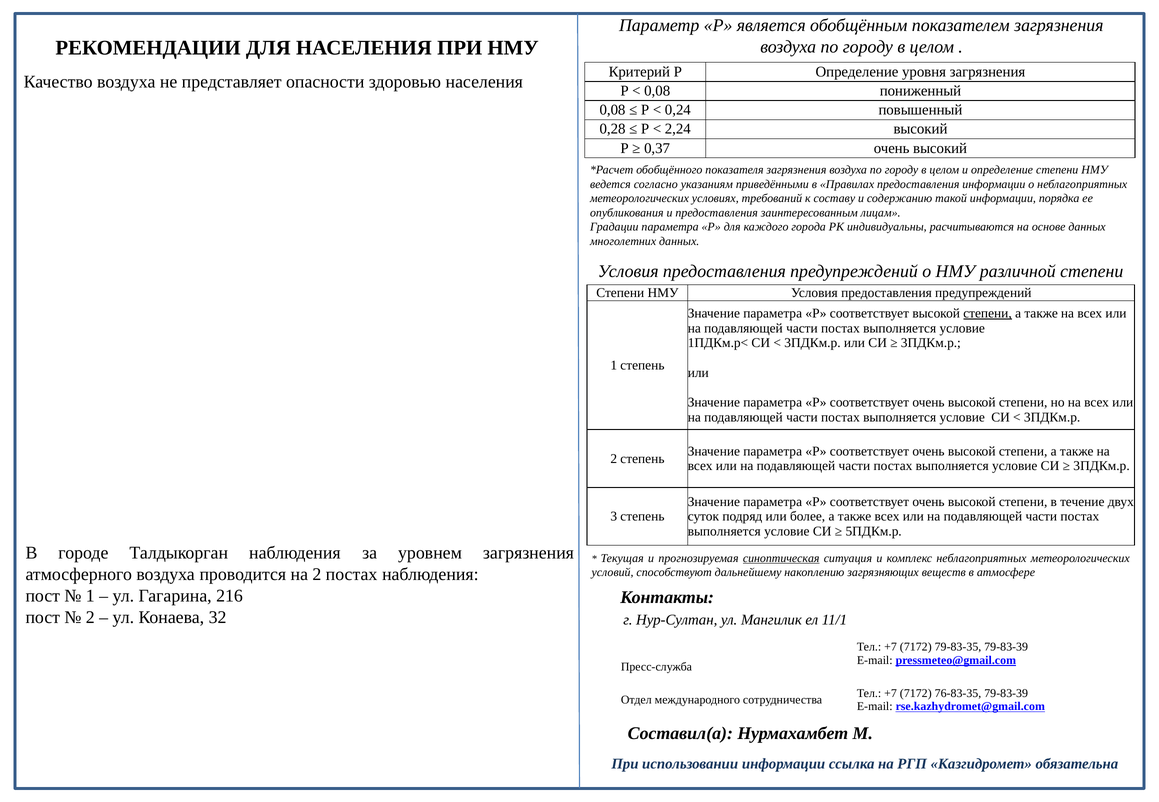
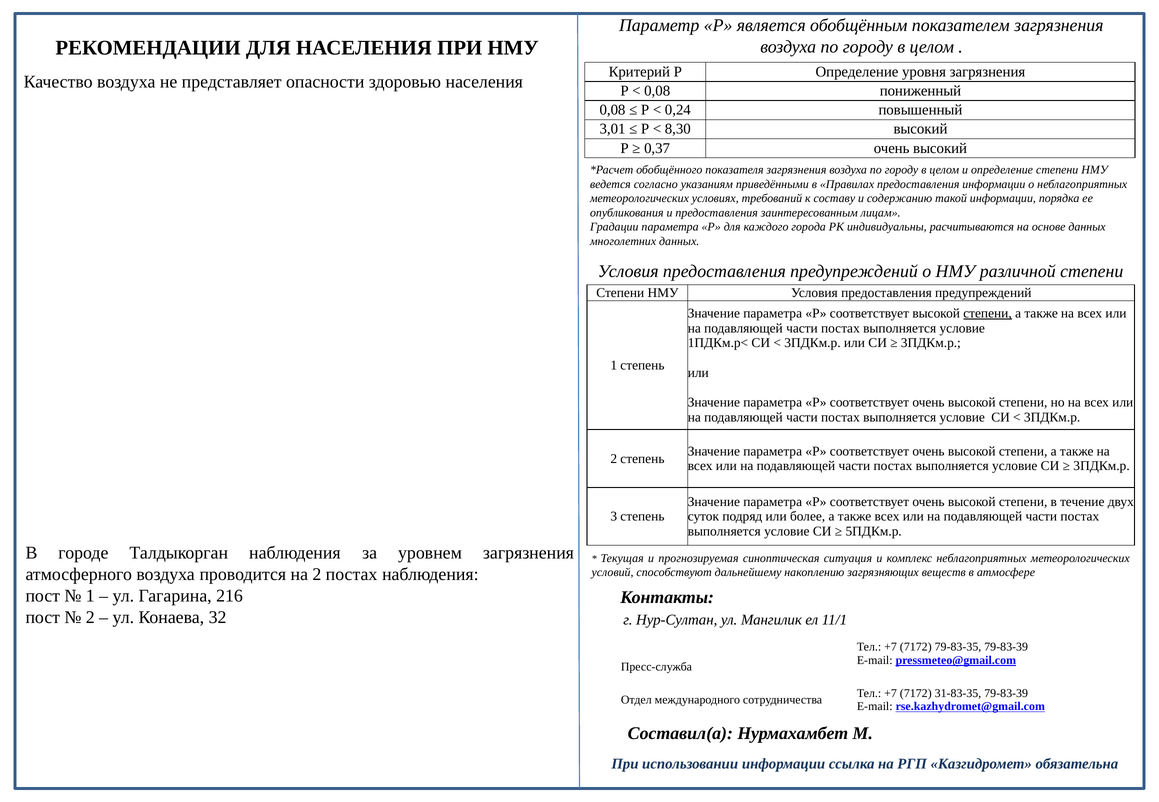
0,28: 0,28 -> 3,01
2,24: 2,24 -> 8,30
синоптическая underline: present -> none
76-83-35: 76-83-35 -> 31-83-35
